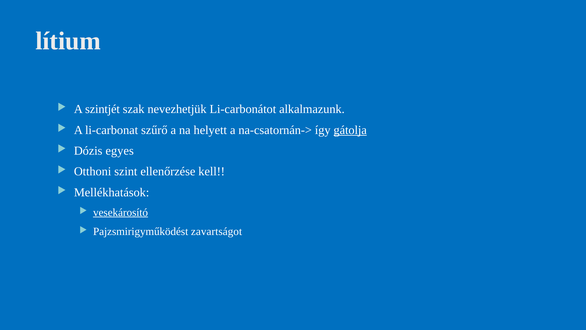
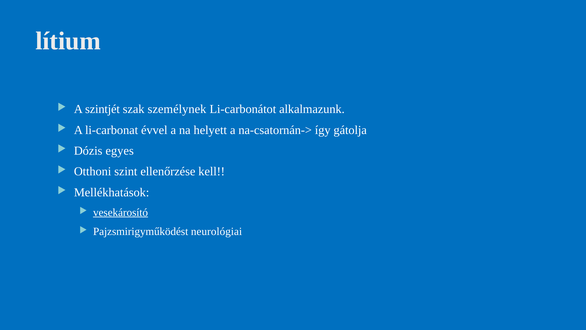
nevezhetjük: nevezhetjük -> személynek
szűrő: szűrő -> évvel
gátolja underline: present -> none
zavartságot: zavartságot -> neurológiai
